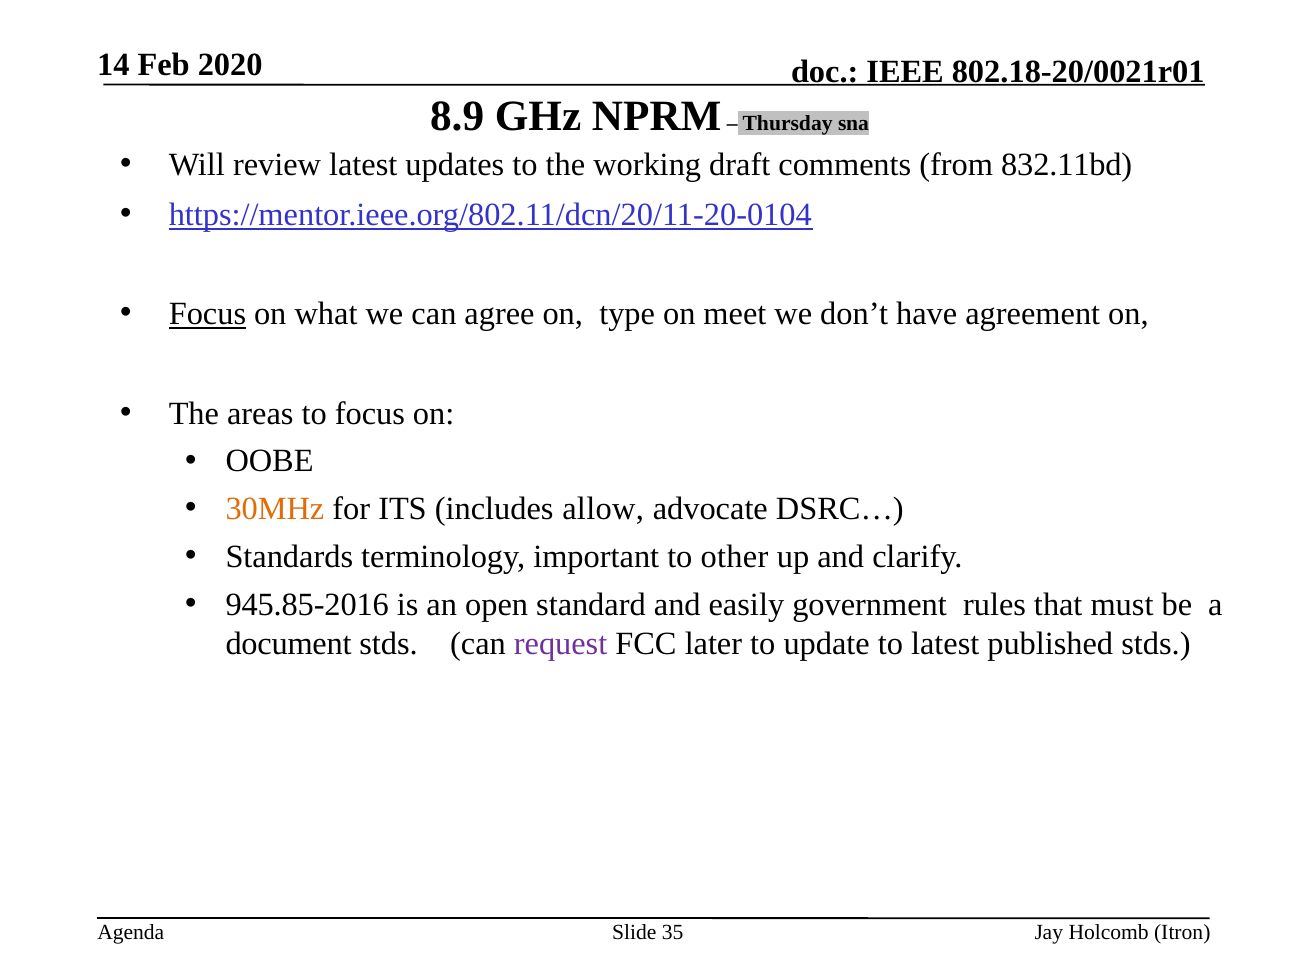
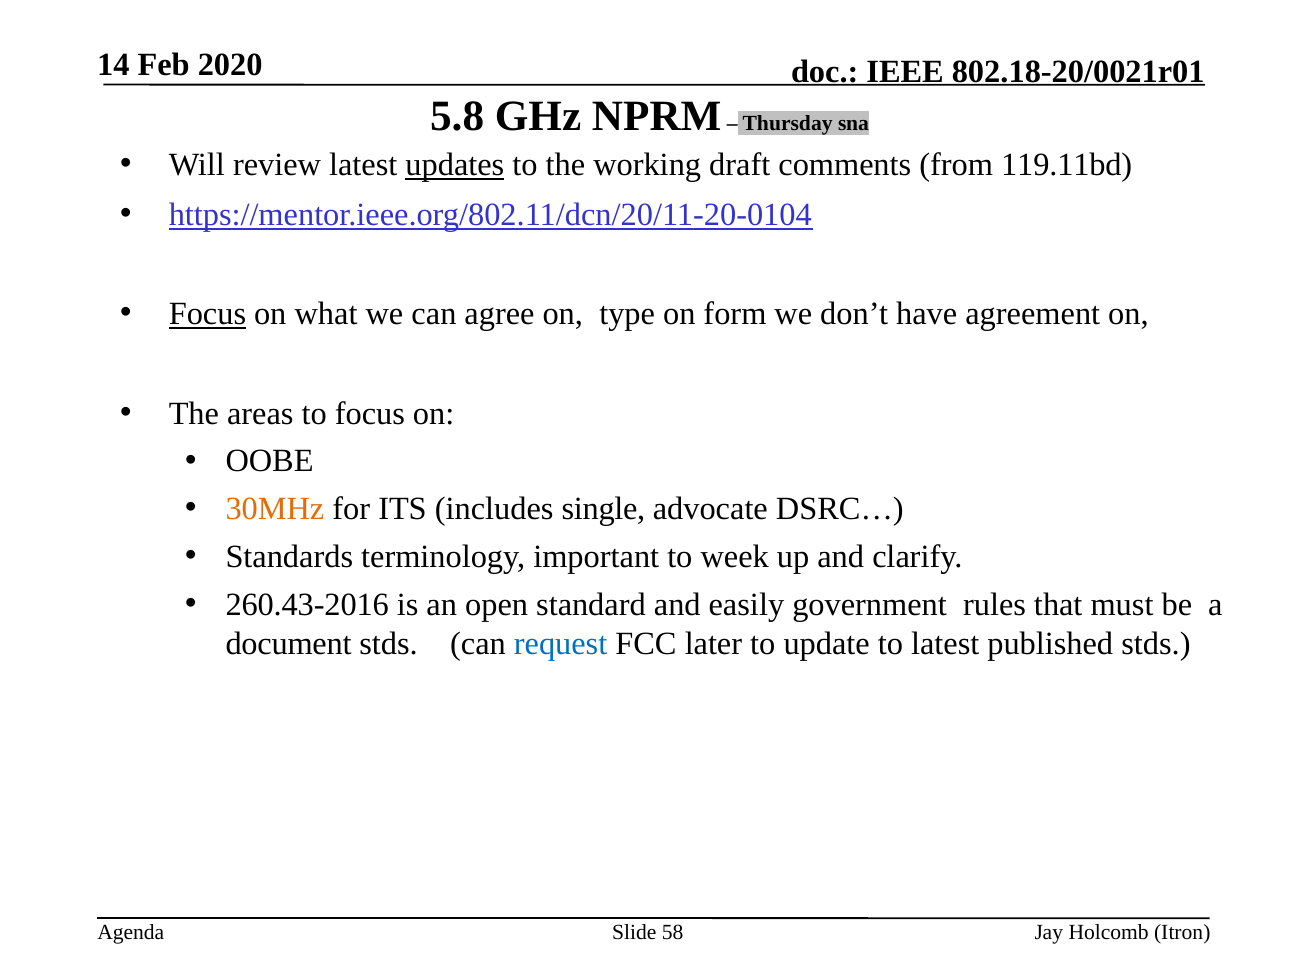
8.9: 8.9 -> 5.8
updates underline: none -> present
832.11bd: 832.11bd -> 119.11bd
meet: meet -> form
allow: allow -> single
other: other -> week
945.85-2016: 945.85-2016 -> 260.43-2016
request colour: purple -> blue
35: 35 -> 58
